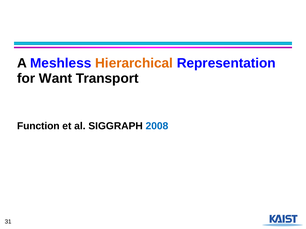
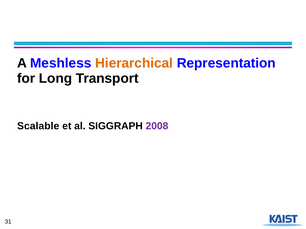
Want: Want -> Long
Function: Function -> Scalable
2008 colour: blue -> purple
